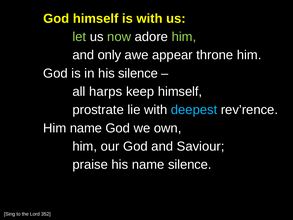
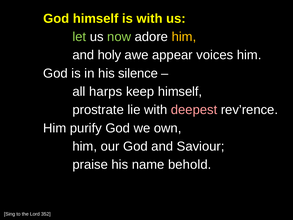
him at (184, 37) colour: light green -> yellow
only: only -> holy
throne: throne -> voices
deepest colour: light blue -> pink
Him name: name -> purify
name silence: silence -> behold
